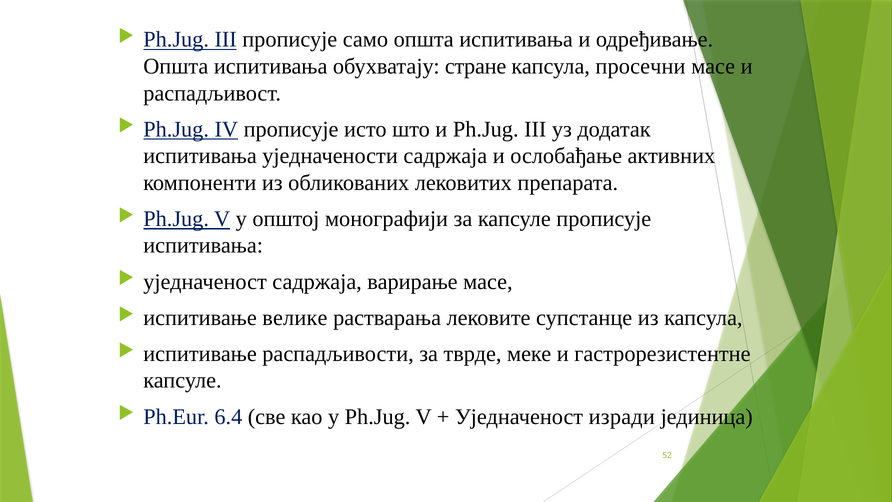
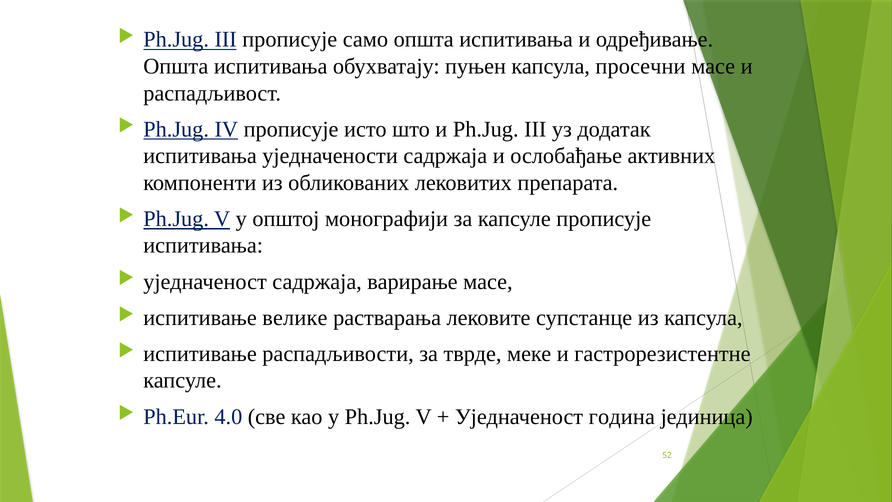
стране: стране -> пуњен
6.4: 6.4 -> 4.0
изради: изради -> година
